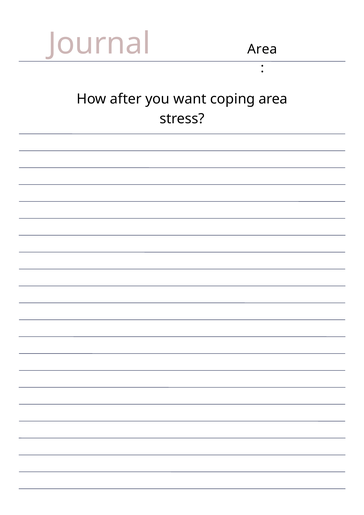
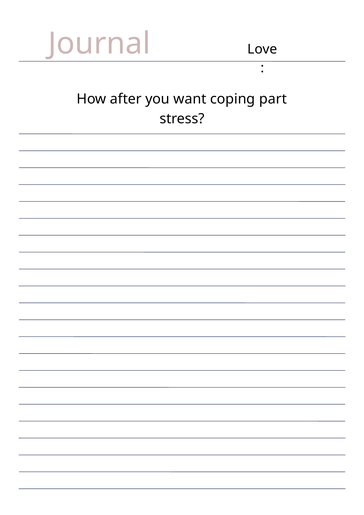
Journal Area: Area -> Love
coping area: area -> part
